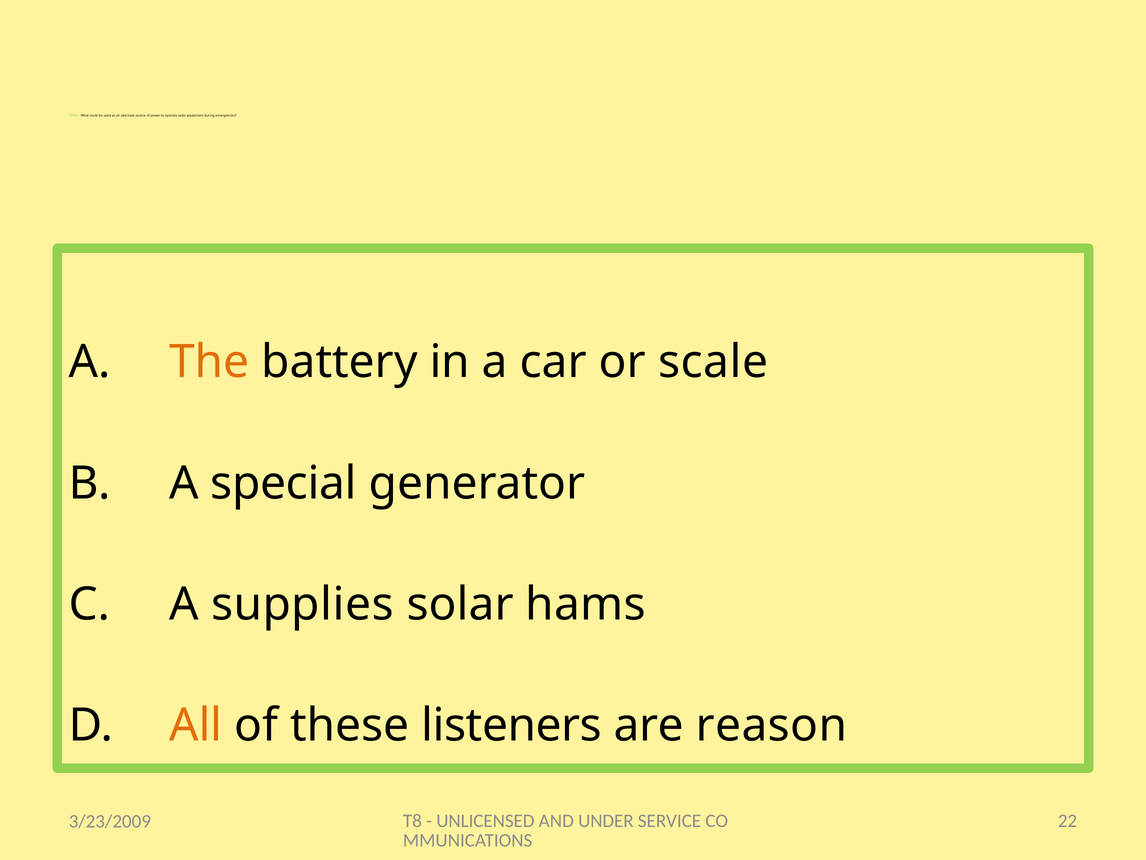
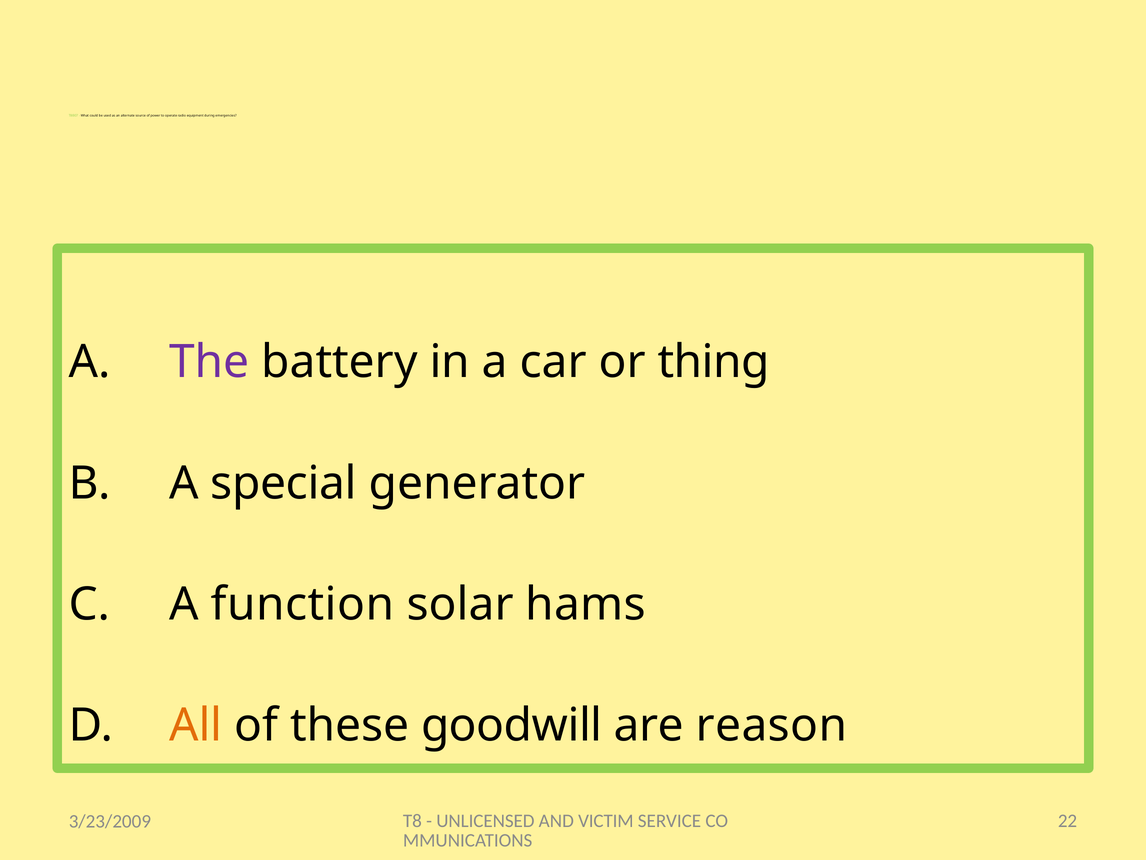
The colour: orange -> purple
scale: scale -> thing
supplies: supplies -> function
listeners: listeners -> goodwill
UNDER: UNDER -> VICTIM
